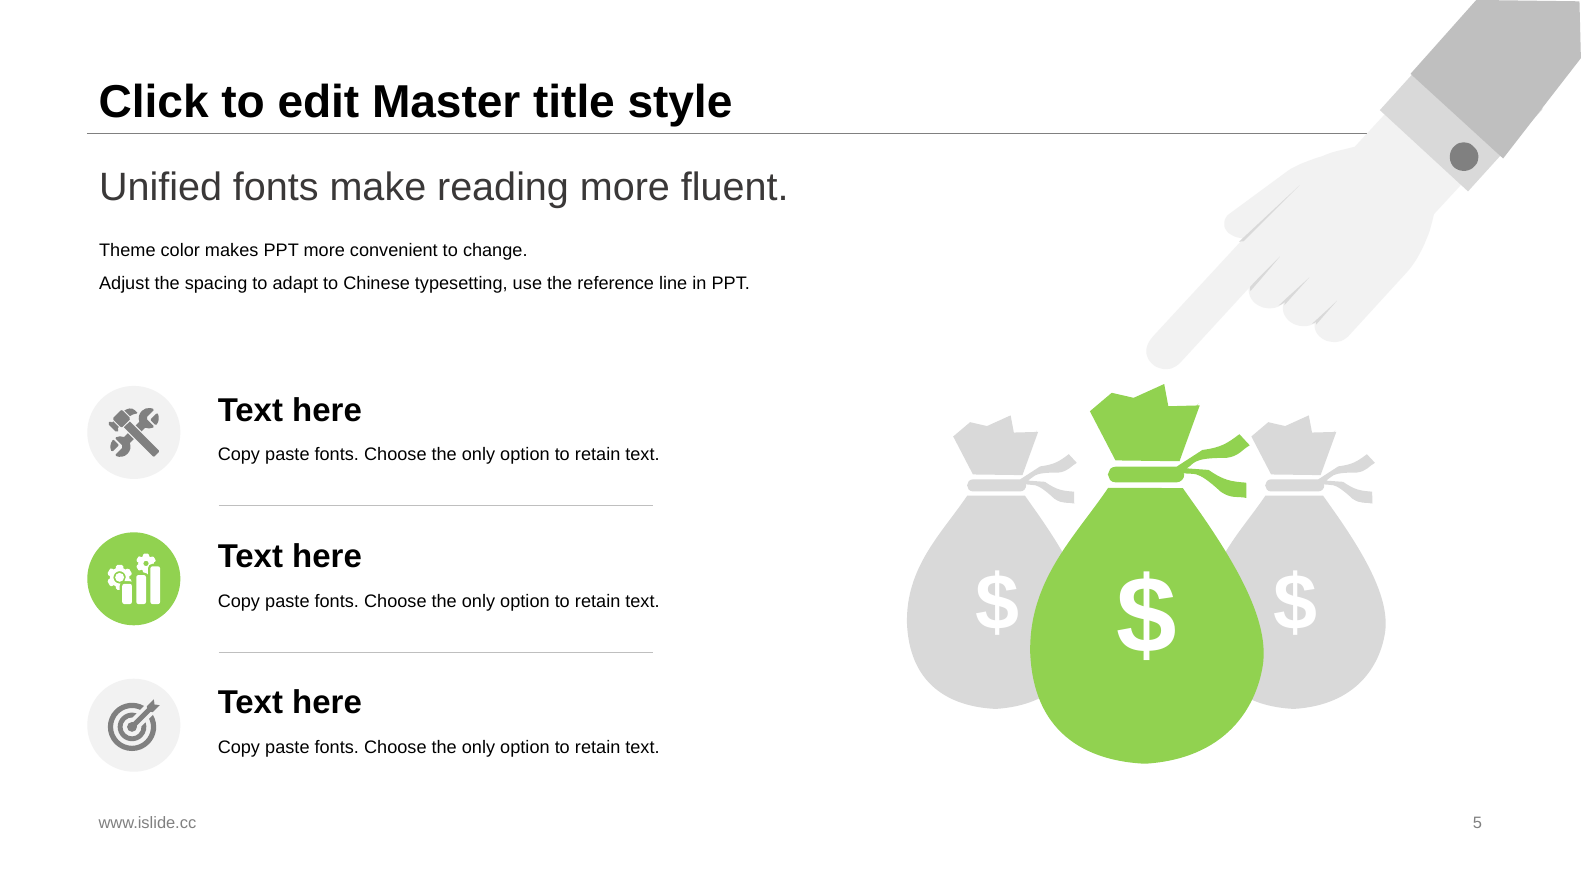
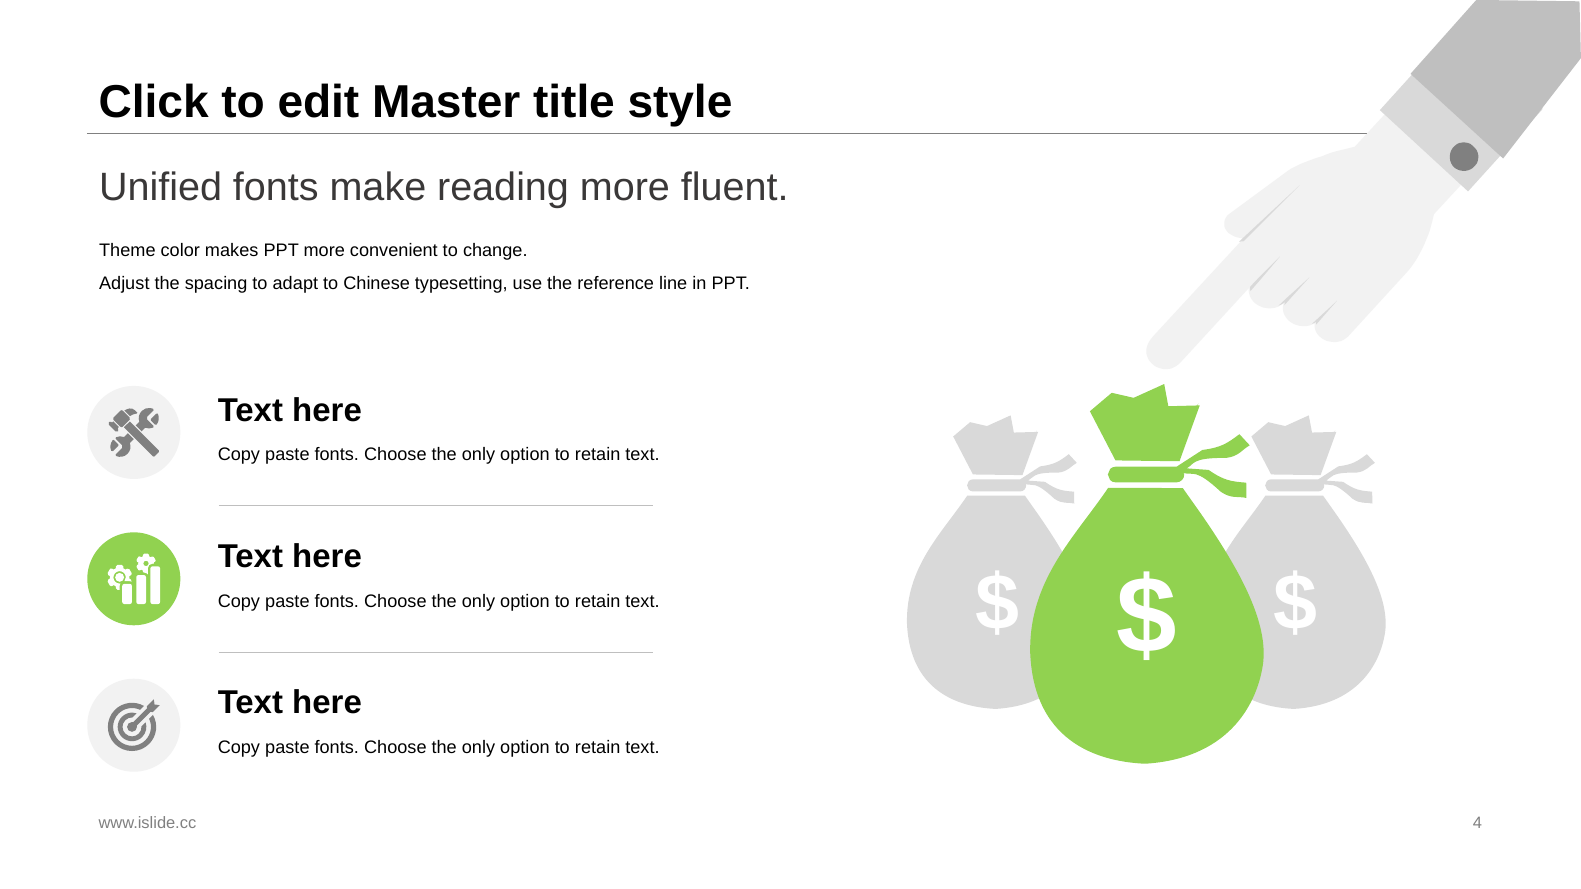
5: 5 -> 4
